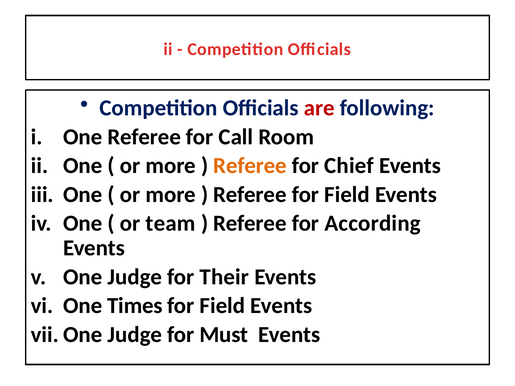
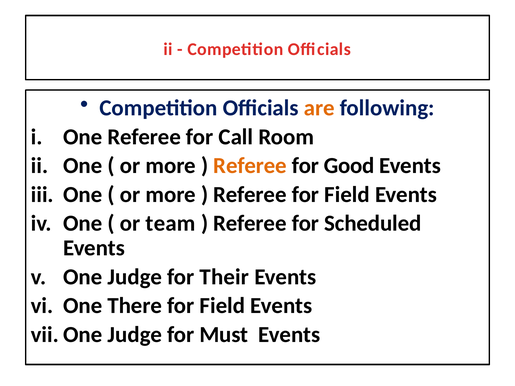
are colour: red -> orange
Chief: Chief -> Good
According: According -> Scheduled
Times: Times -> There
